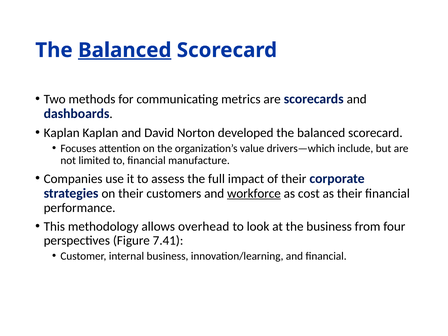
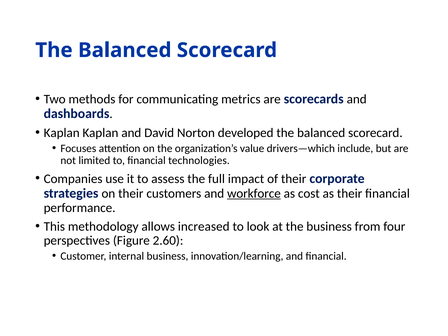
Balanced at (125, 50) underline: present -> none
manufacture: manufacture -> technologies
overhead: overhead -> increased
7.41: 7.41 -> 2.60
